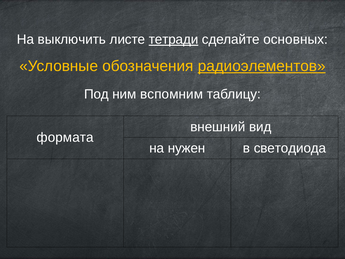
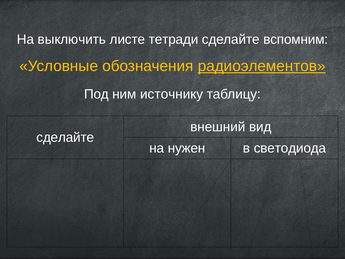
тетради underline: present -> none
основных: основных -> вспомним
вспомним: вспомним -> источнику
формата at (65, 137): формата -> сделайте
